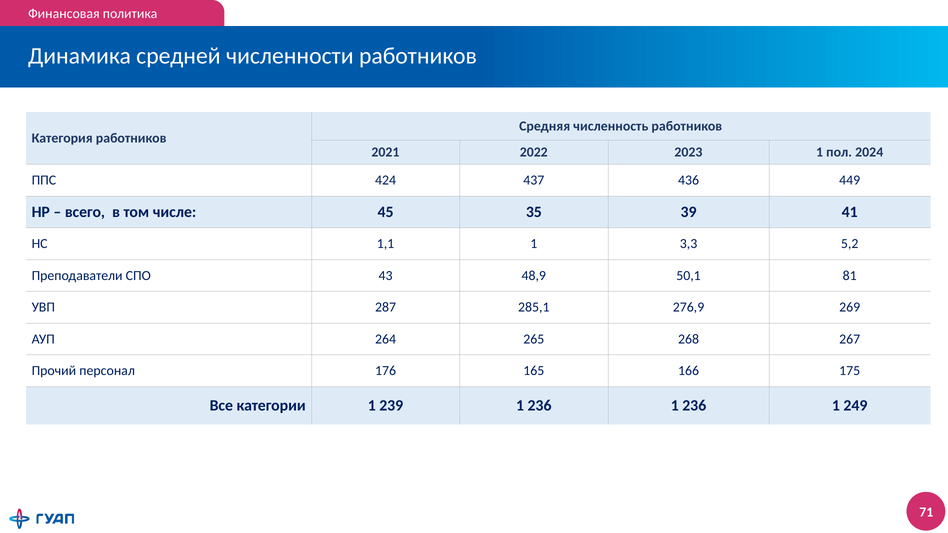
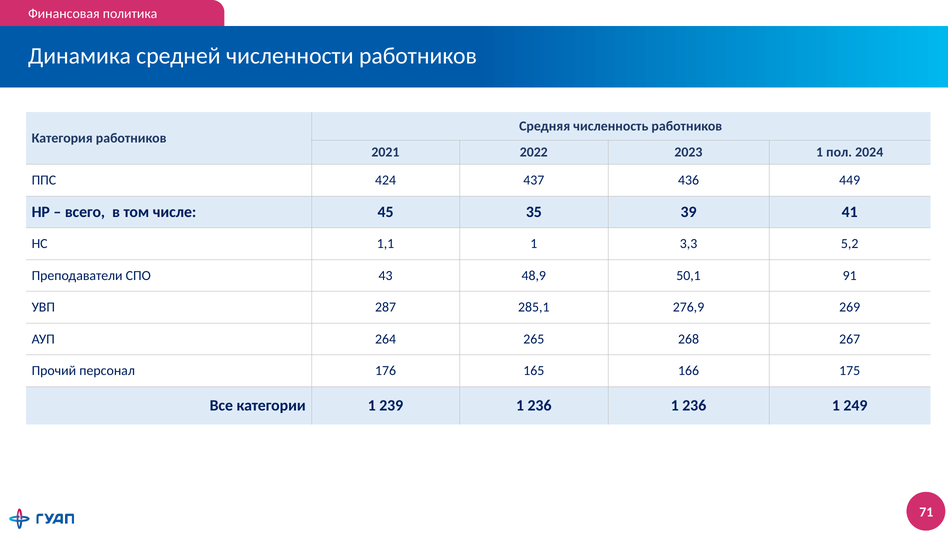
81: 81 -> 91
